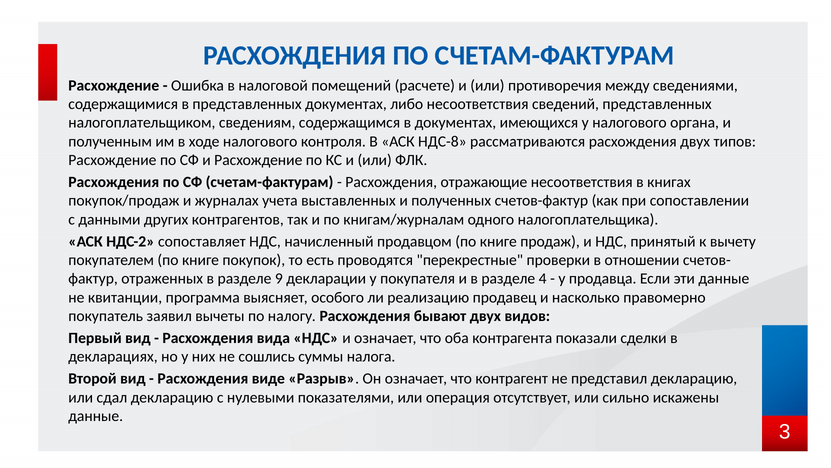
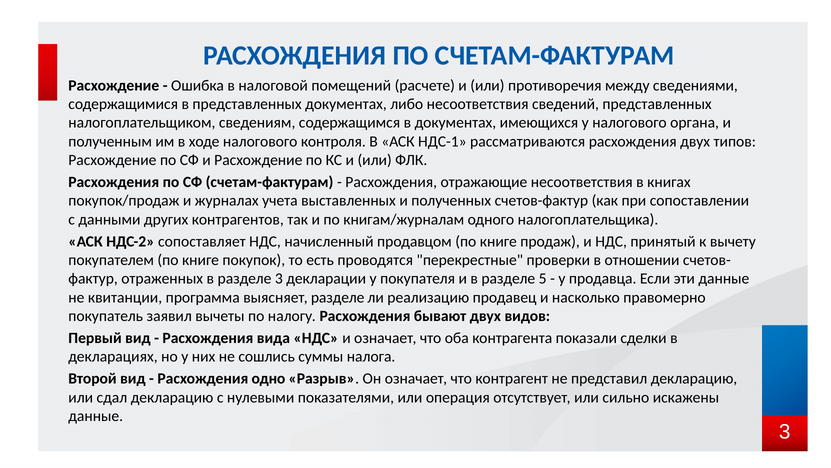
НДС-8: НДС-8 -> НДС-1
разделе 9: 9 -> 3
4: 4 -> 5
выясняет особого: особого -> разделе
виде: виде -> одно
